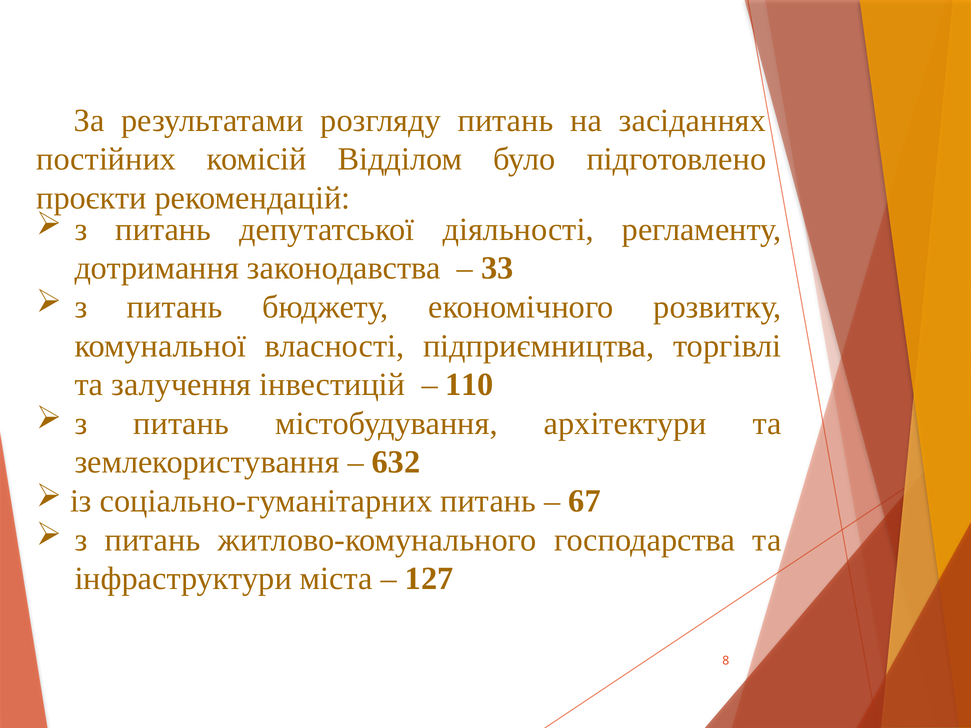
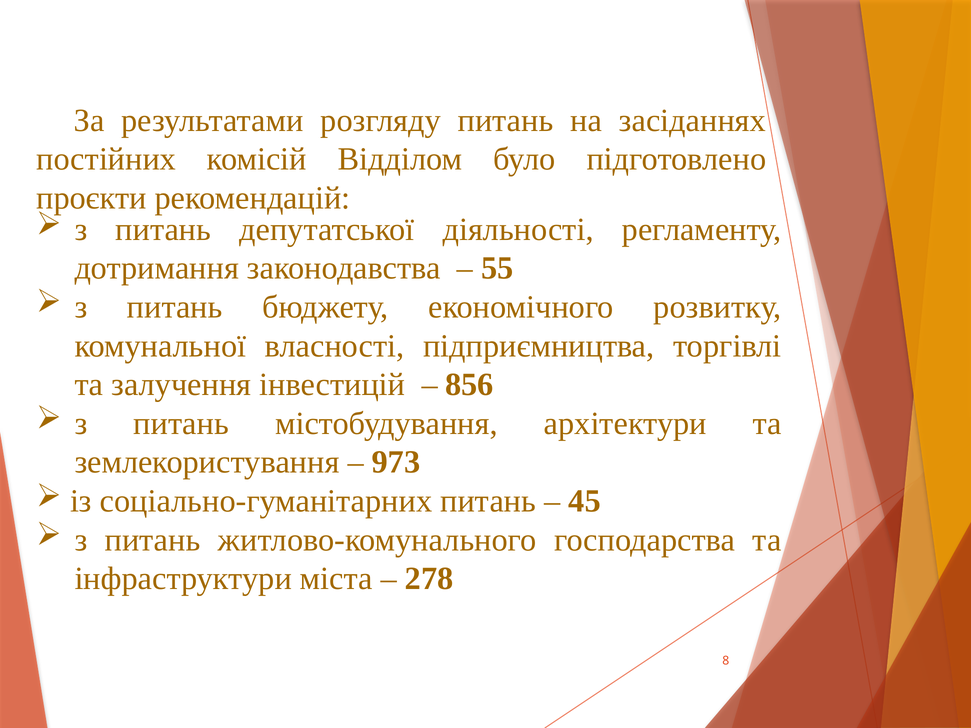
33: 33 -> 55
110: 110 -> 856
632: 632 -> 973
67: 67 -> 45
127: 127 -> 278
